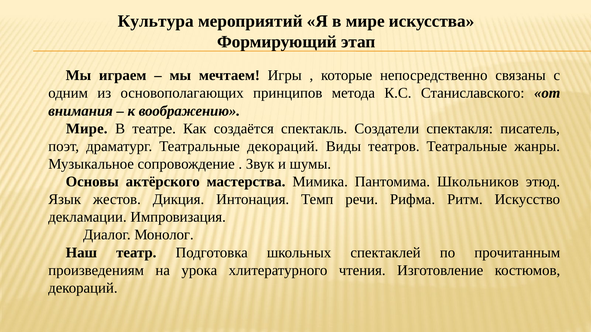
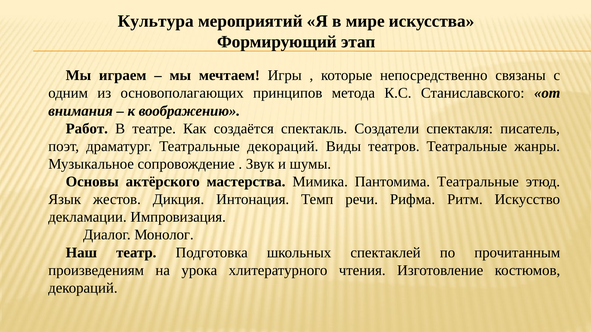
Мире at (87, 129): Мире -> Работ
Пантомима Школьников: Школьников -> Театральные
